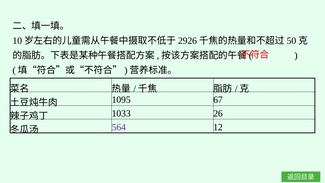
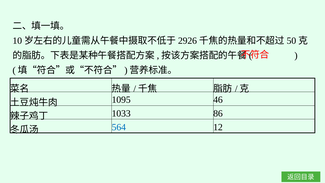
67: 67 -> 46
26: 26 -> 86
564 colour: purple -> blue
